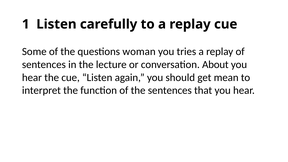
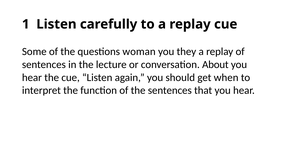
tries: tries -> they
mean: mean -> when
